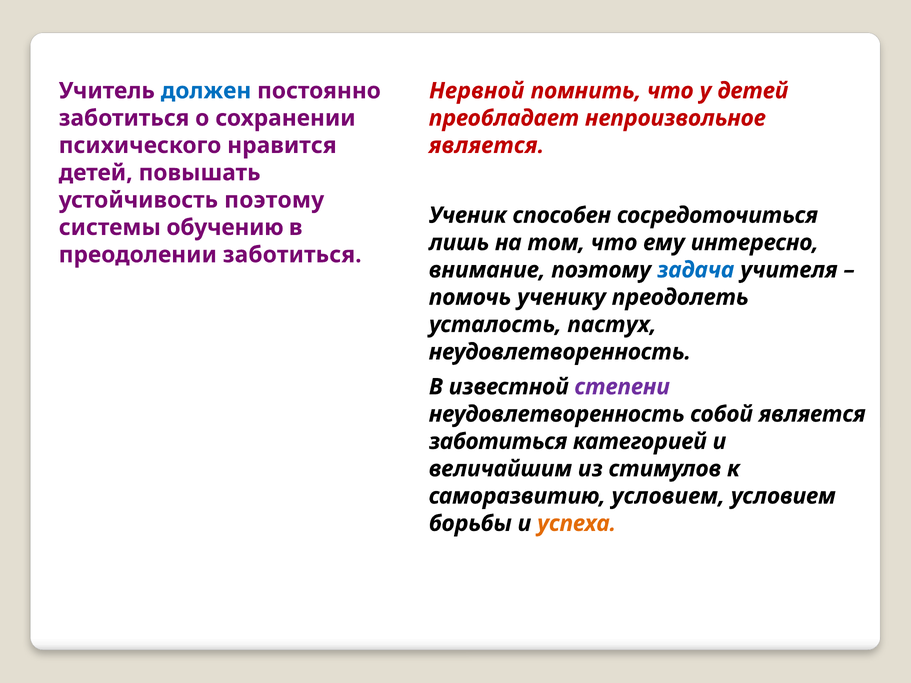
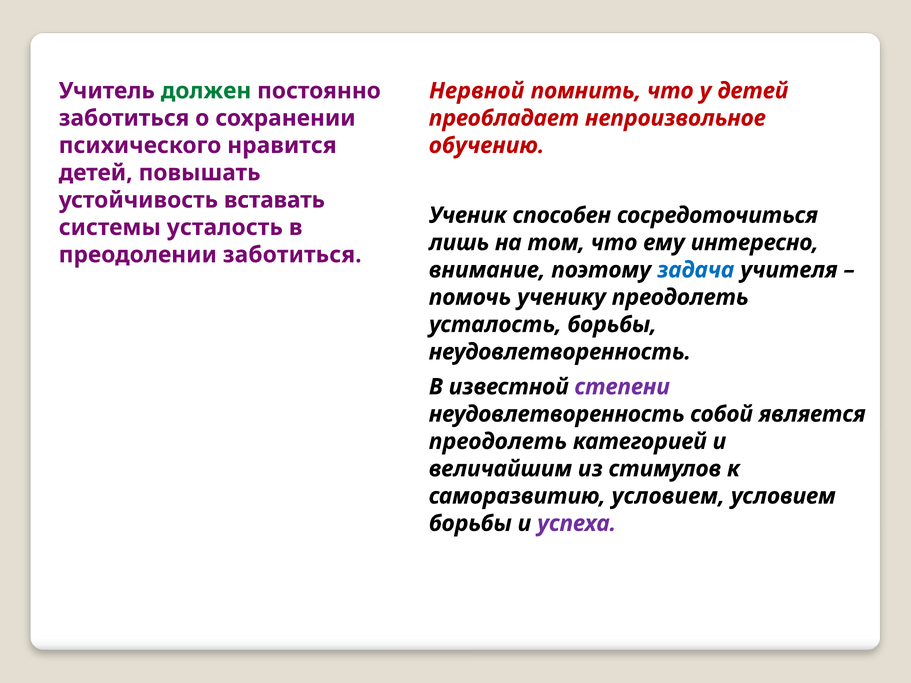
должен colour: blue -> green
является at (487, 146): является -> обучению
устойчивость поэтому: поэтому -> вставать
системы обучению: обучению -> усталость
усталость пастух: пастух -> борьбы
заботиться at (498, 442): заботиться -> преодолеть
успеха colour: orange -> purple
